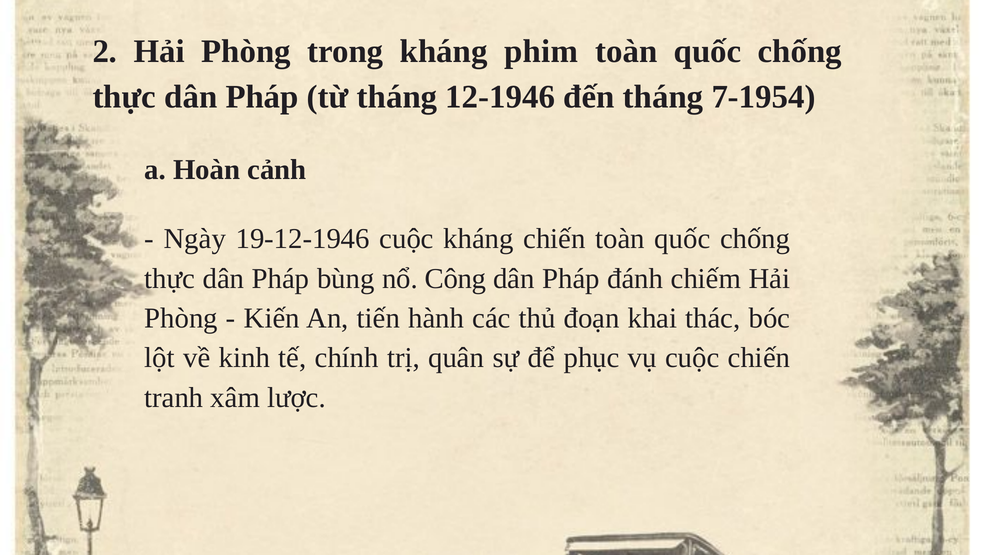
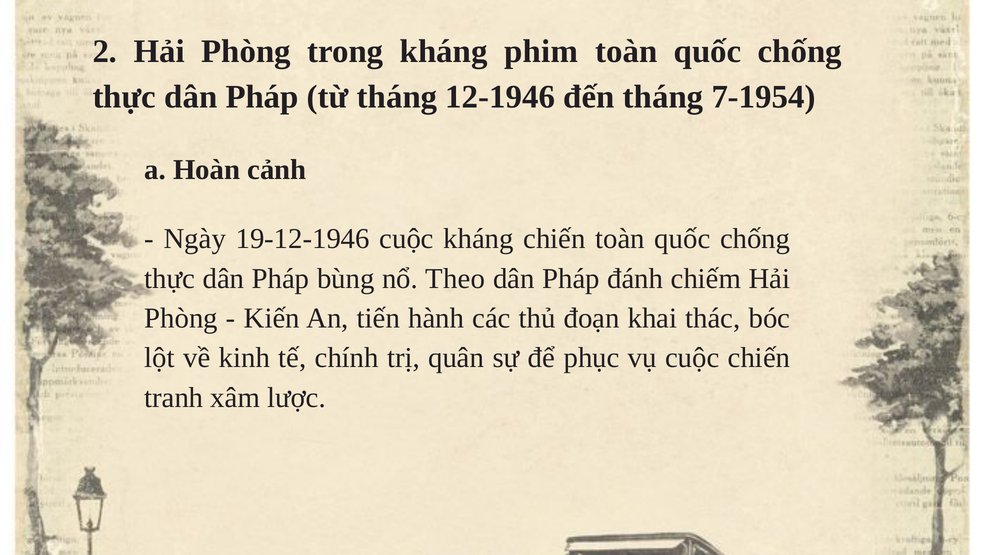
Công: Công -> Theo
